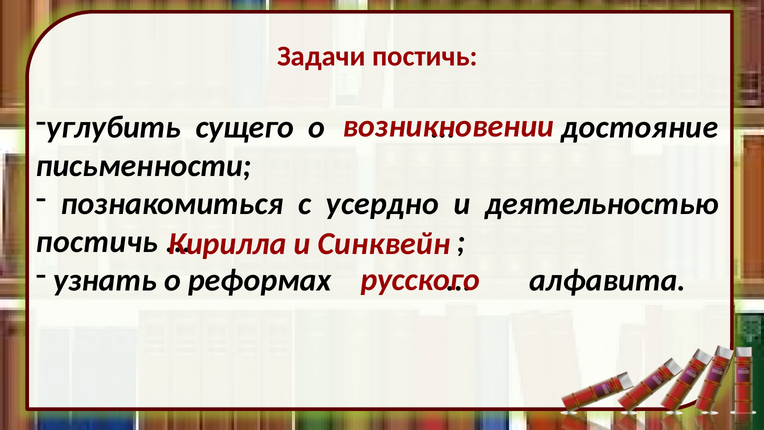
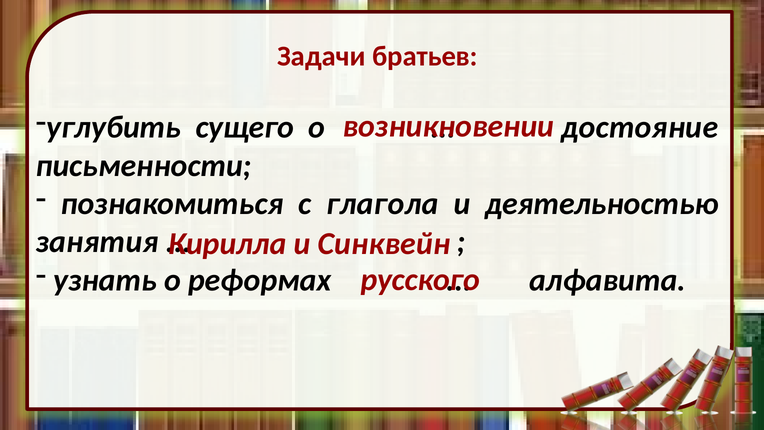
Задачи постичь: постичь -> братьев
усердно: усердно -> глагола
постичь at (97, 242): постичь -> занятия
